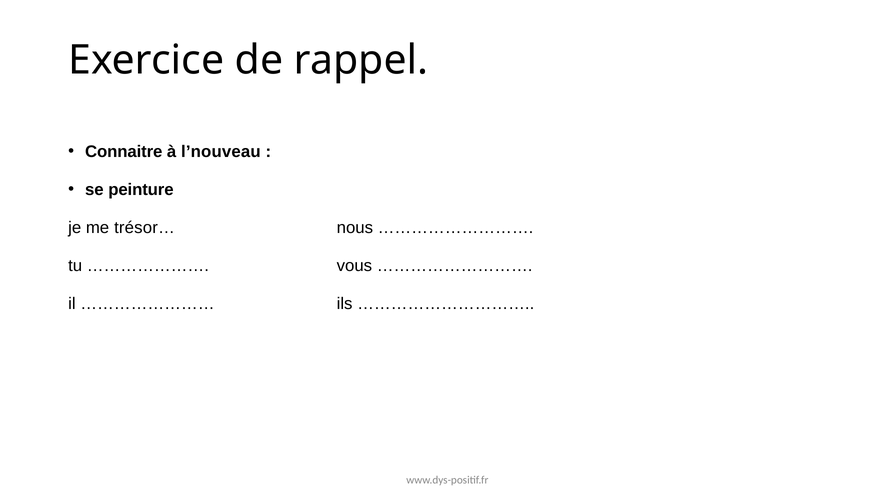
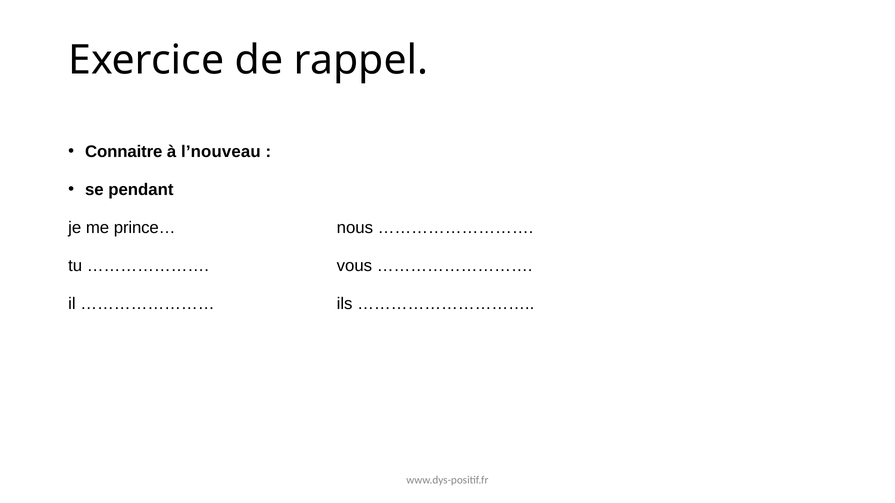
peinture: peinture -> pendant
trésor…: trésor… -> prince…
